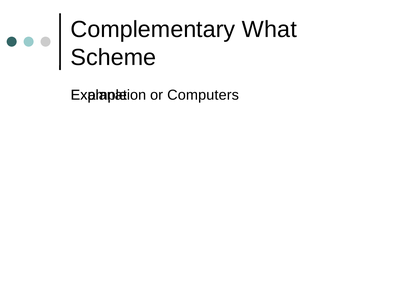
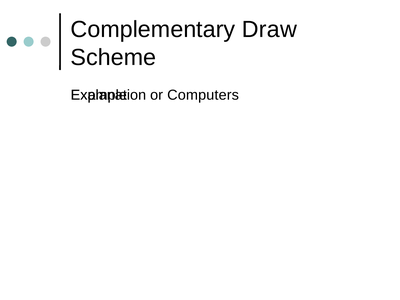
What: What -> Draw
